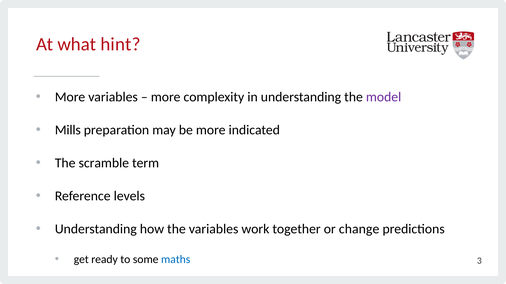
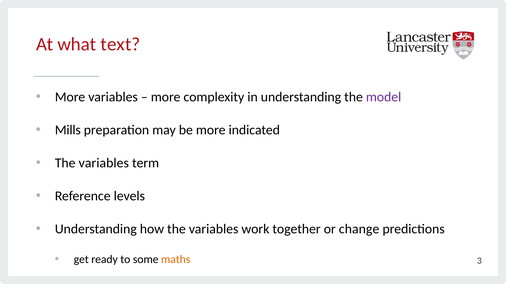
hint: hint -> text
scramble at (104, 163): scramble -> variables
maths colour: blue -> orange
